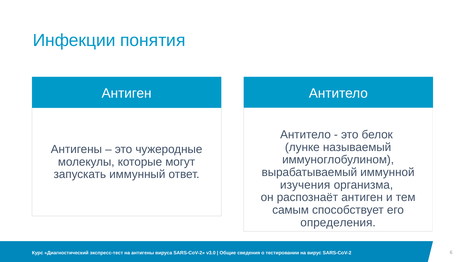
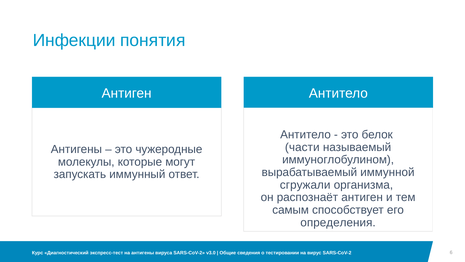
лунке: лунке -> части
изучения: изучения -> сгружали
